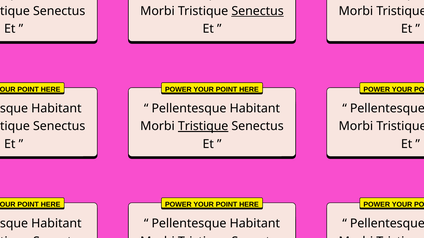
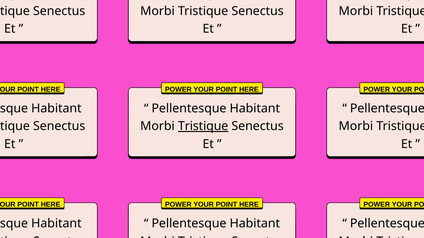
Senectus at (258, 11) underline: present -> none
